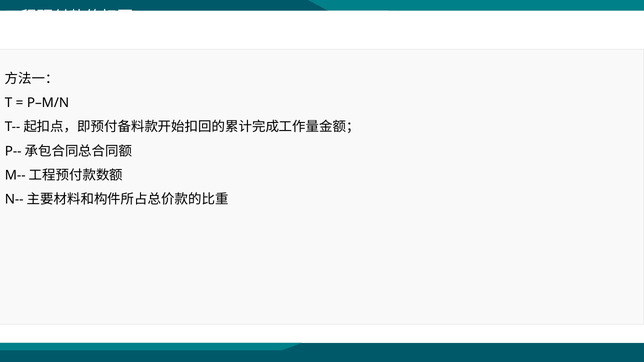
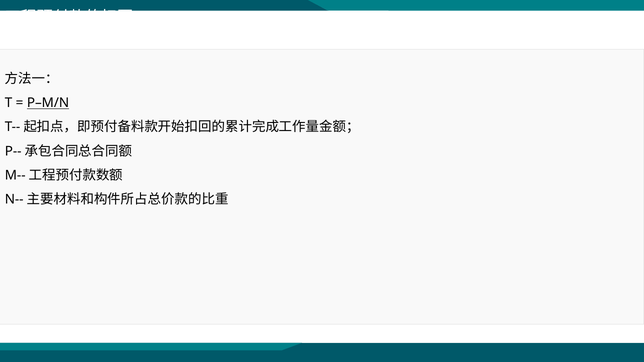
P–M/N underline: none -> present
